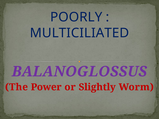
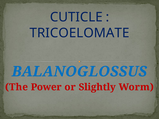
POORLY: POORLY -> CUTICLE
MULTICILIATED: MULTICILIATED -> TRICOELOMATE
BALANOGLOSSUS colour: purple -> blue
